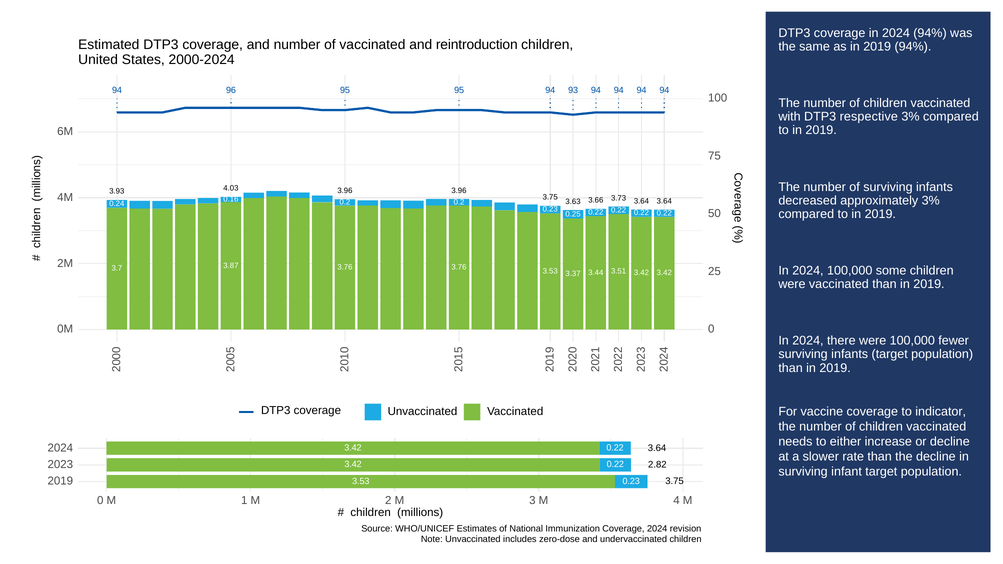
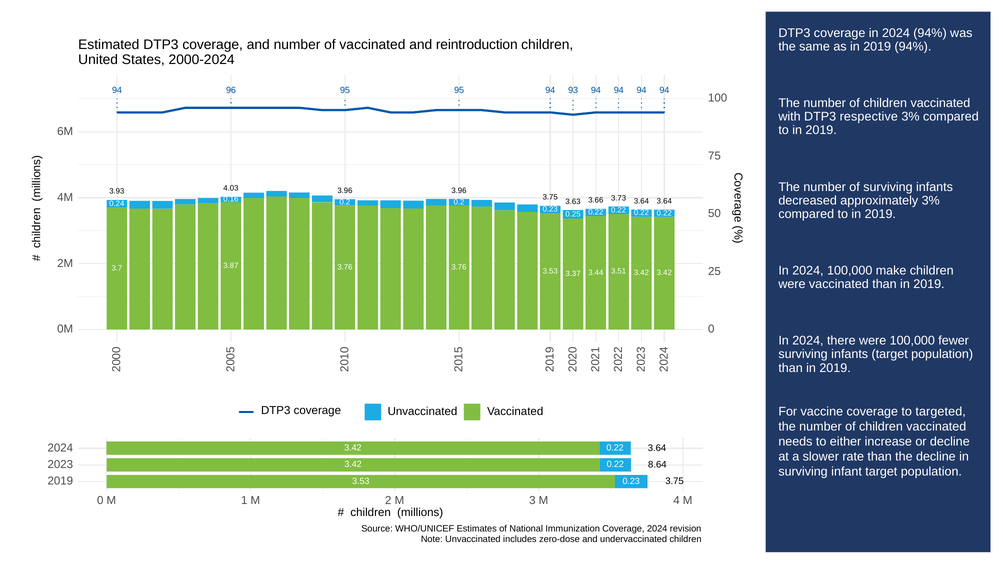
some: some -> make
indicator: indicator -> targeted
2.82: 2.82 -> 8.64
